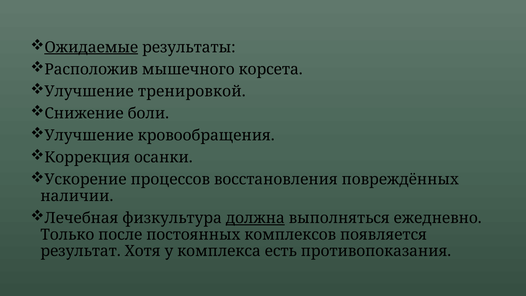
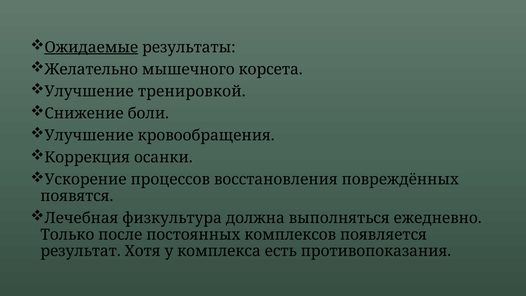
Расположив: Расположив -> Желательно
наличии: наличии -> появятся
должна underline: present -> none
